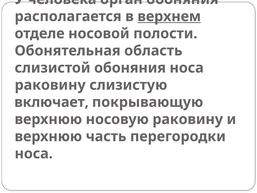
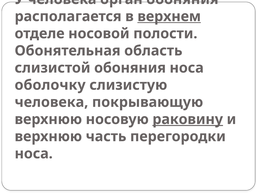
раковину at (50, 85): раковину -> оболочку
включает at (52, 102): включает -> человека
раковину at (188, 119) underline: none -> present
